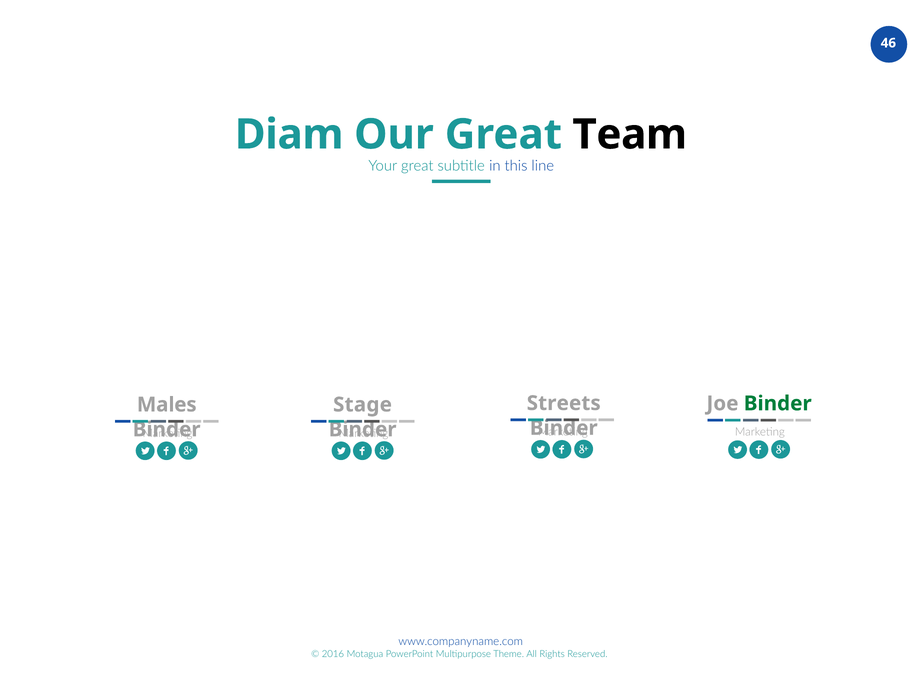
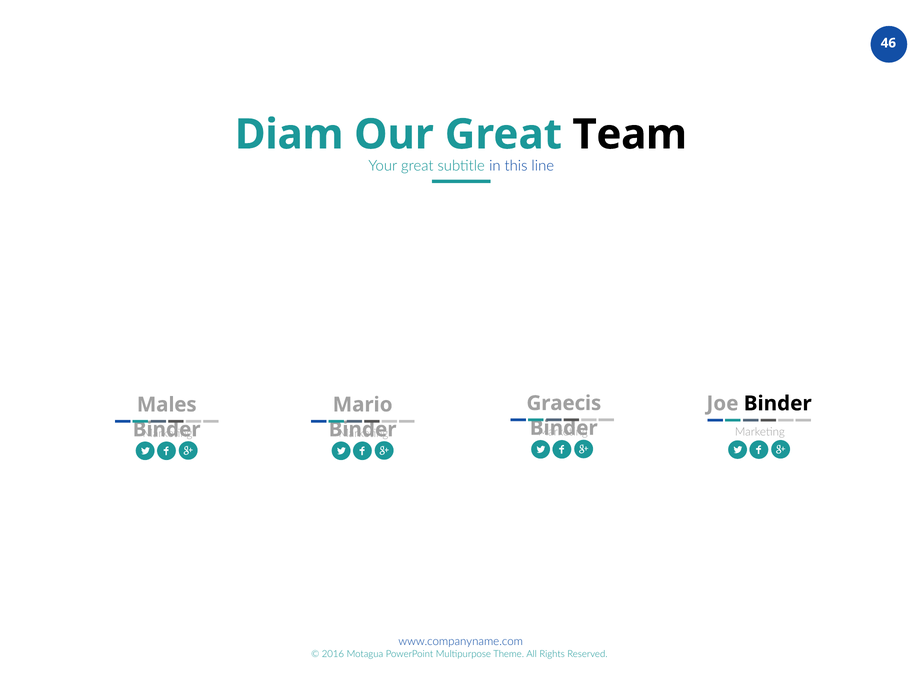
Streets: Streets -> Graecis
Binder at (778, 403) colour: green -> black
Stage: Stage -> Mario
